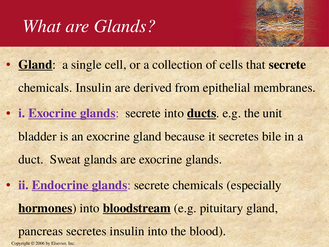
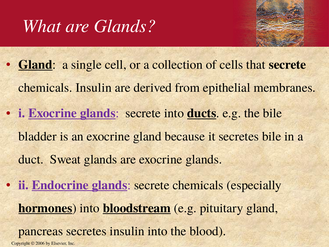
the unit: unit -> bile
